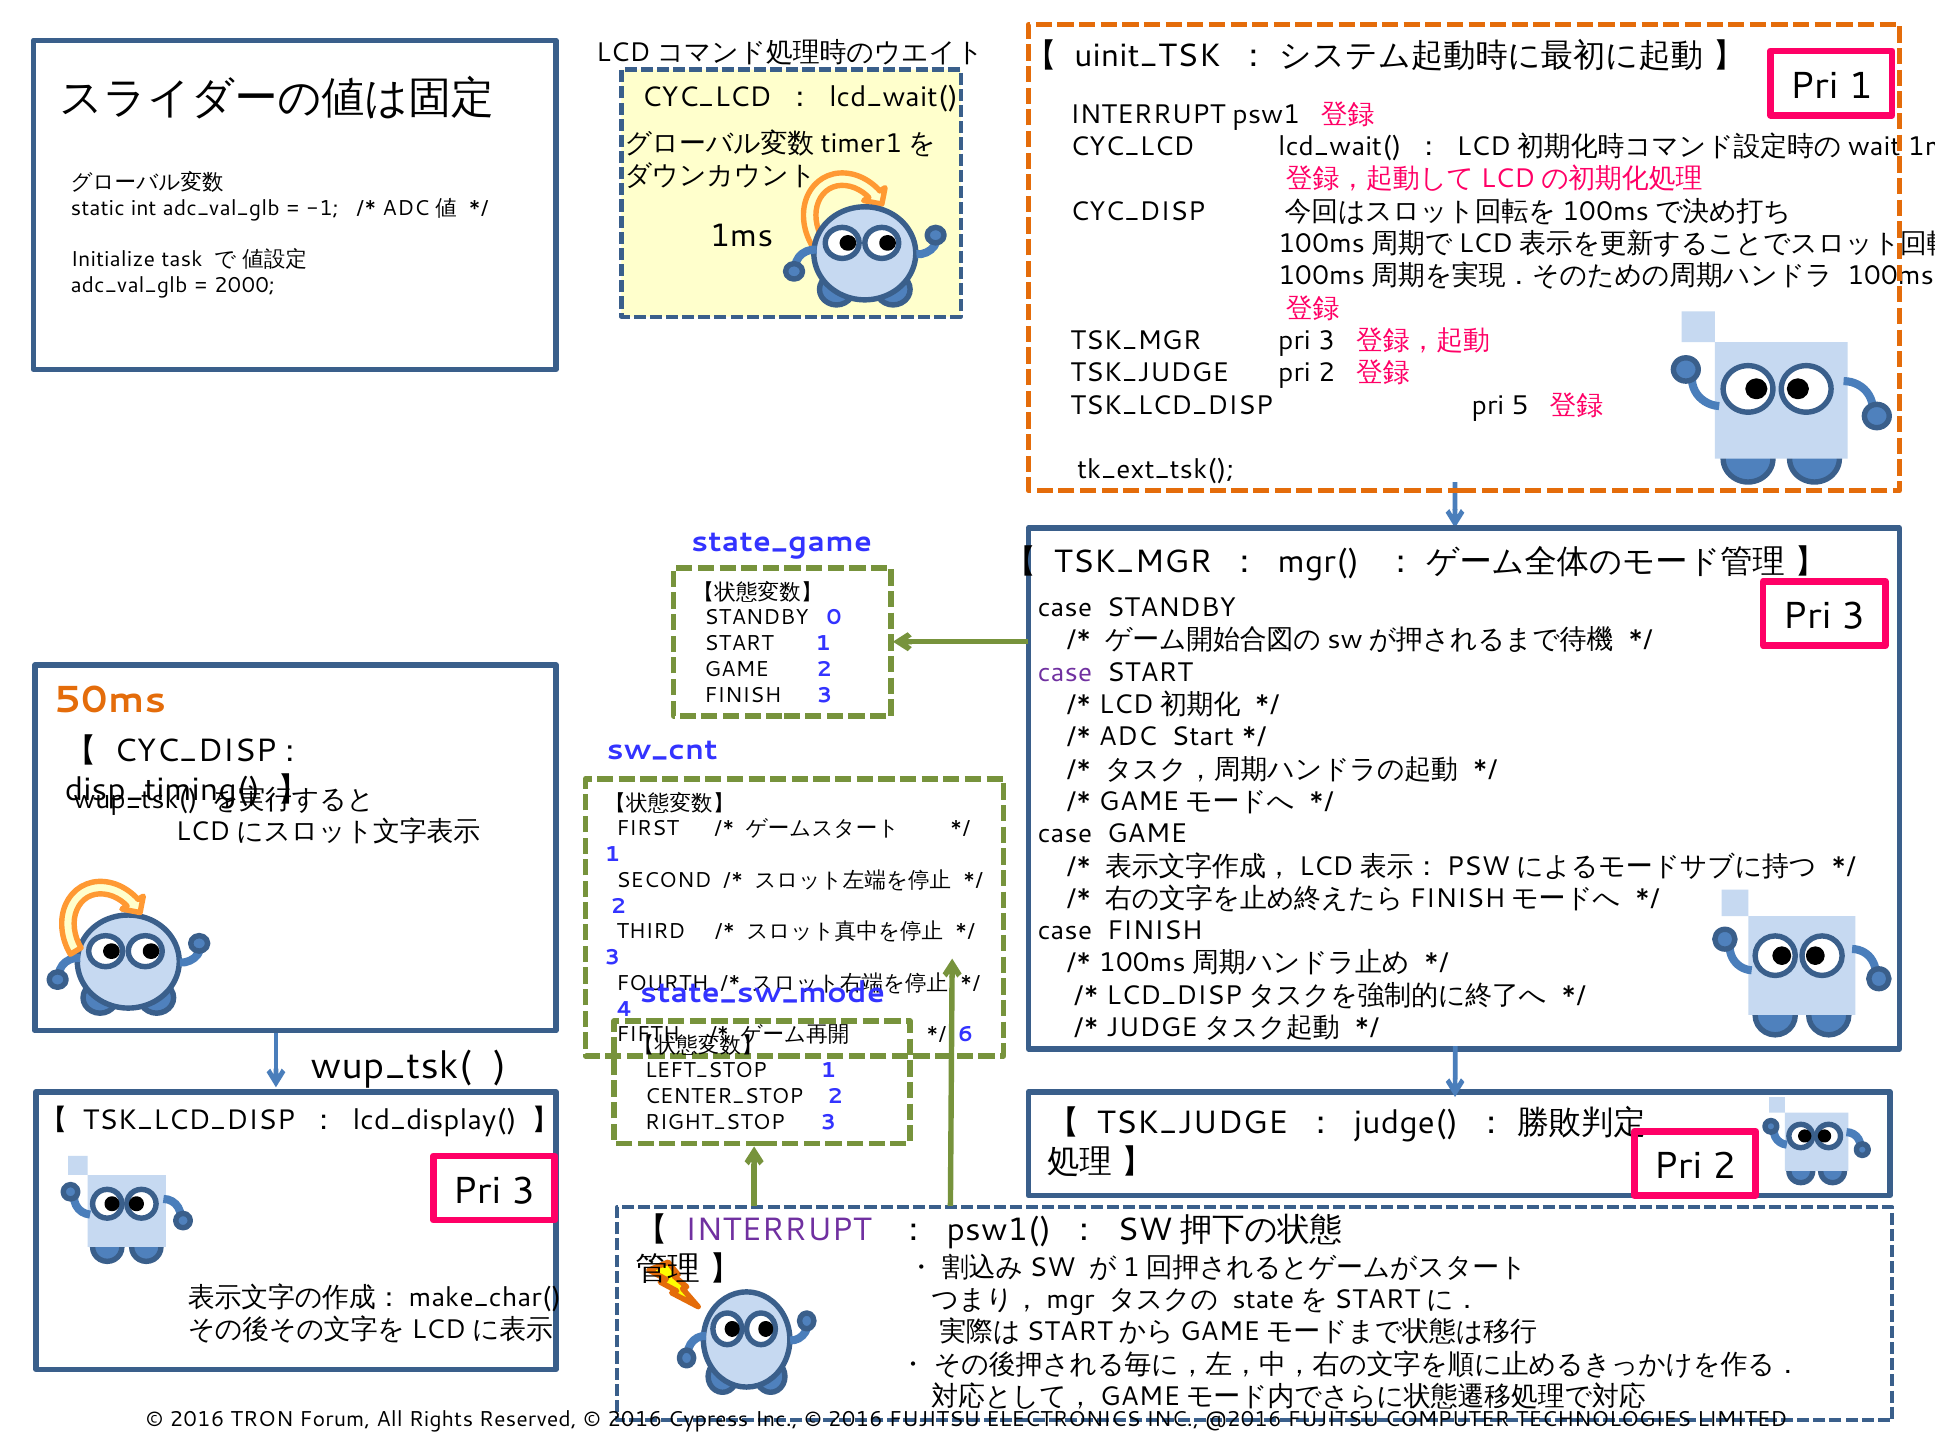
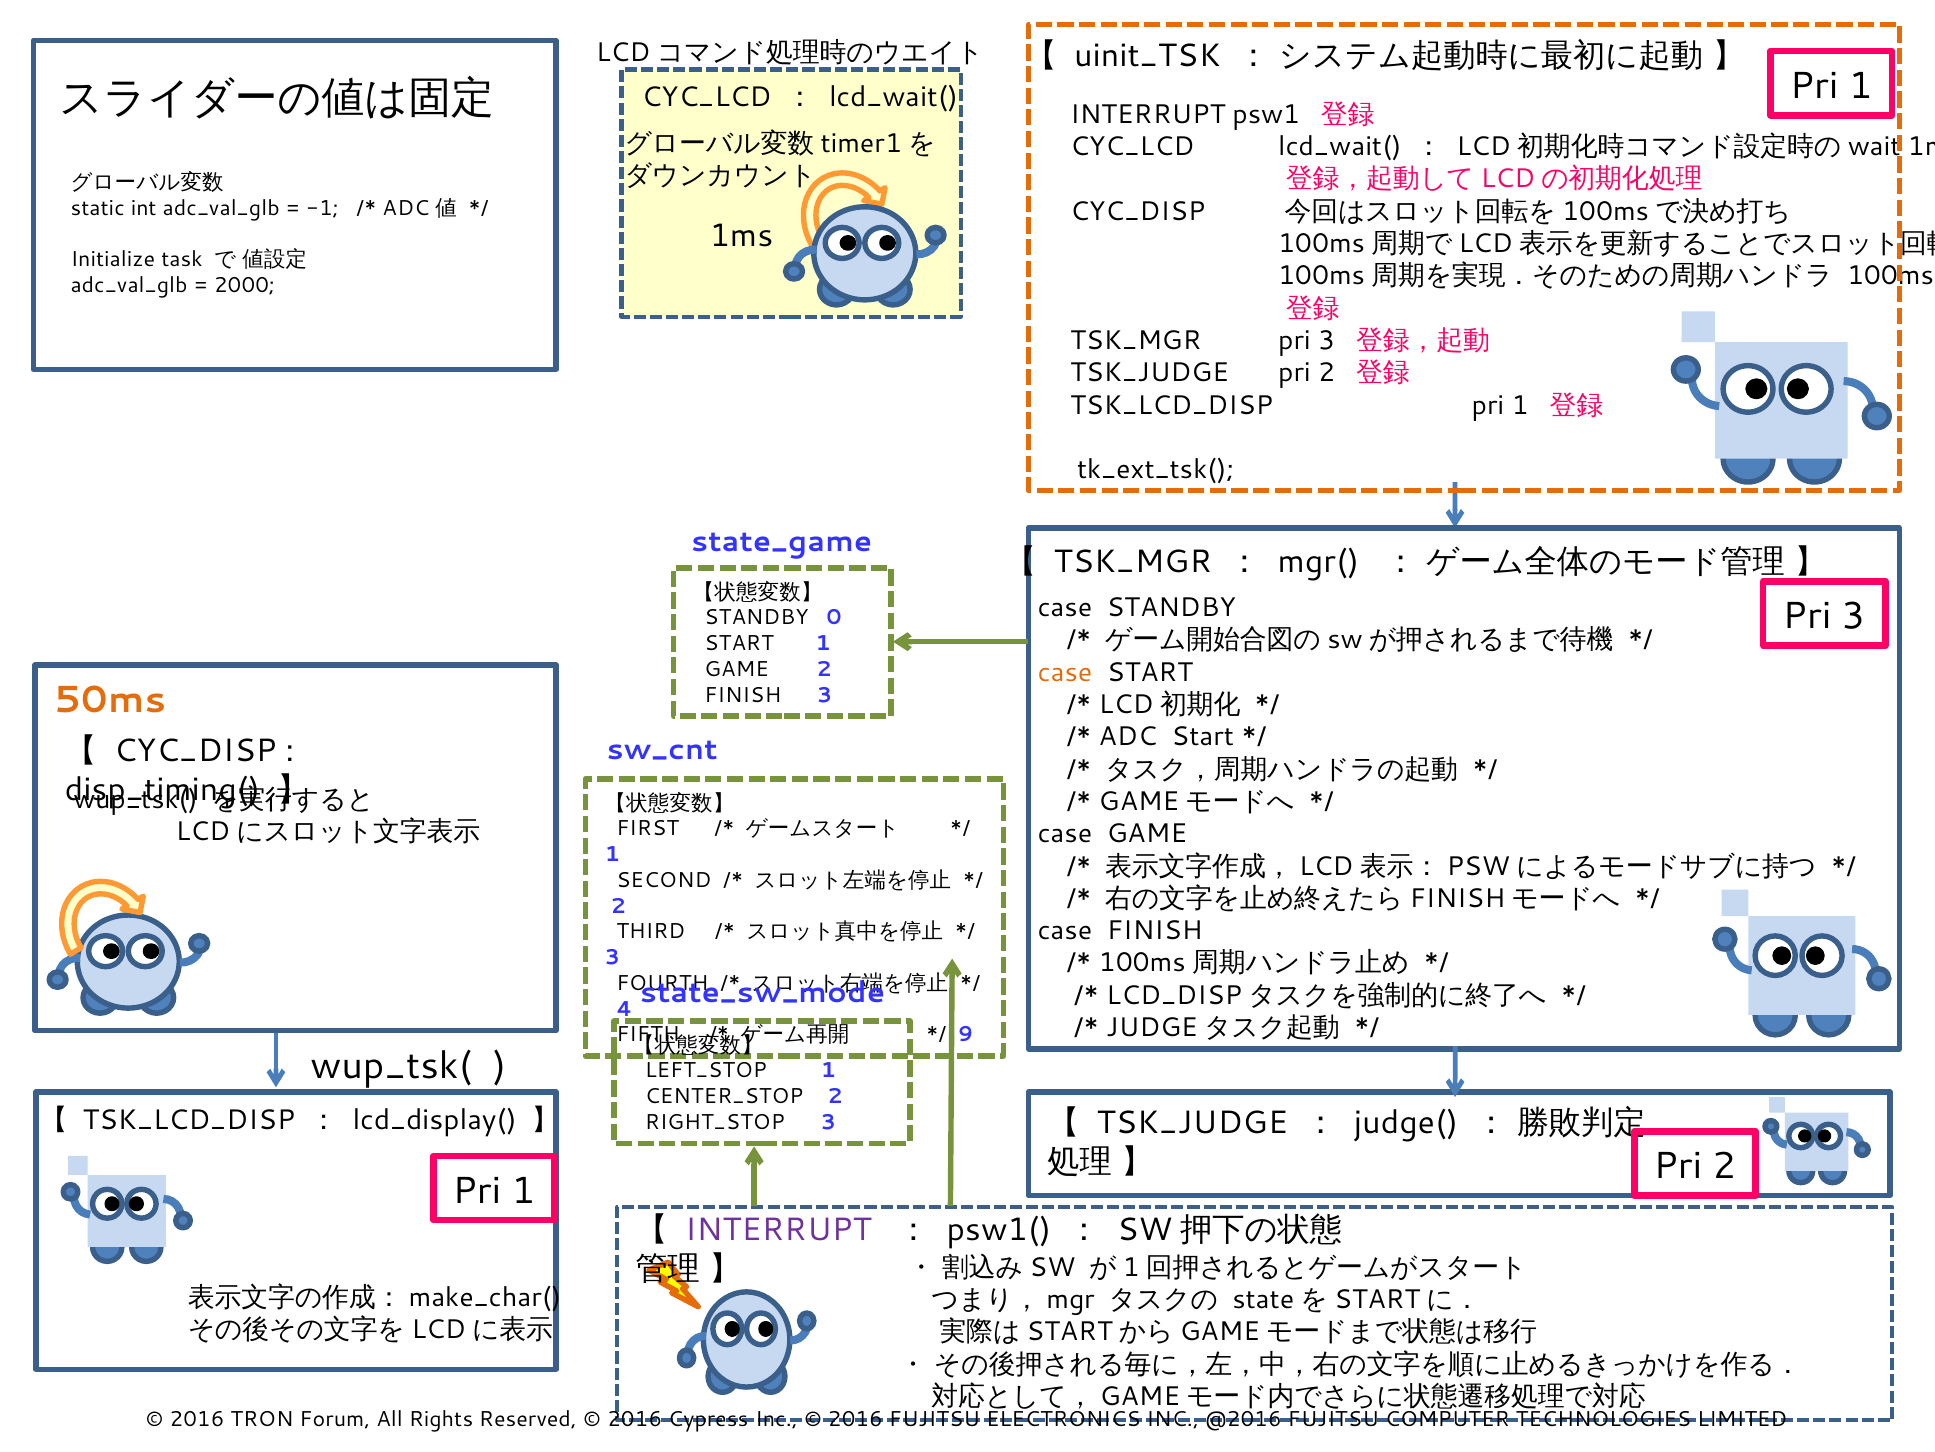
TSK_LCD_DISP pri 5: 5 -> 1
case at (1065, 672) colour: purple -> orange
6: 6 -> 9
3 at (523, 1190): 3 -> 1
